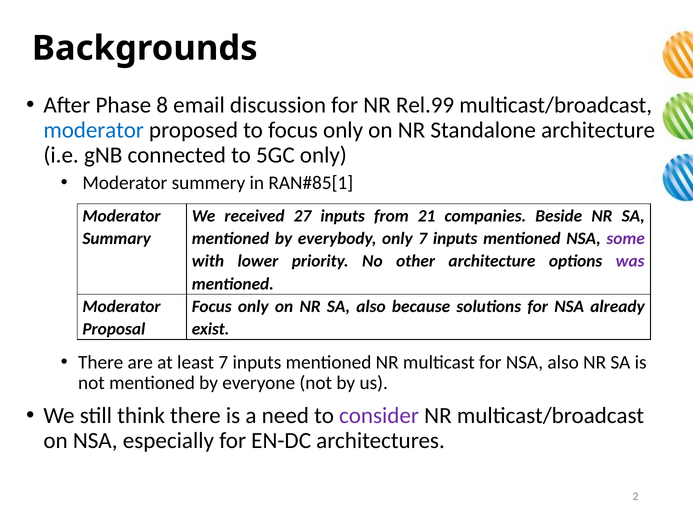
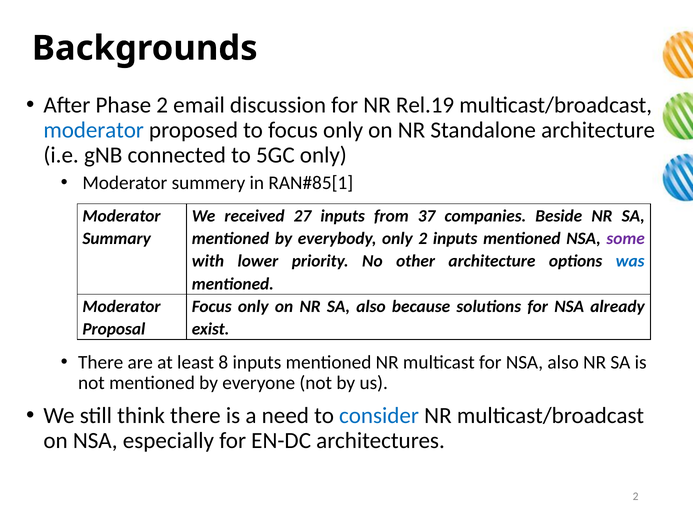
Phase 8: 8 -> 2
Rel.99: Rel.99 -> Rel.19
21: 21 -> 37
only 7: 7 -> 2
was colour: purple -> blue
least 7: 7 -> 8
consider colour: purple -> blue
